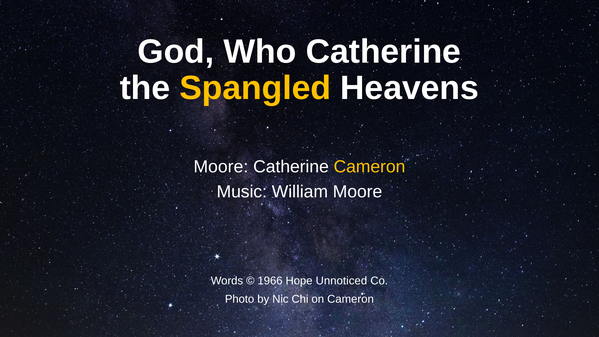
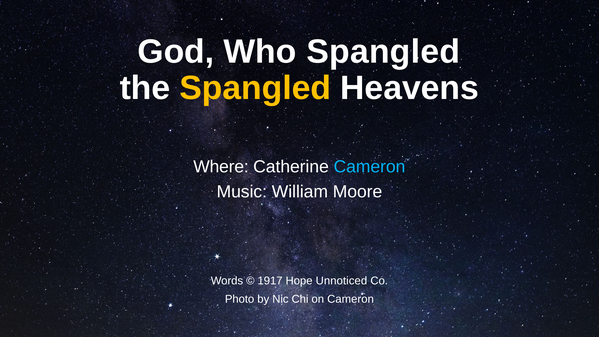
Who Catherine: Catherine -> Spangled
Moore at (221, 167): Moore -> Where
Cameron at (369, 167) colour: yellow -> light blue
1966: 1966 -> 1917
